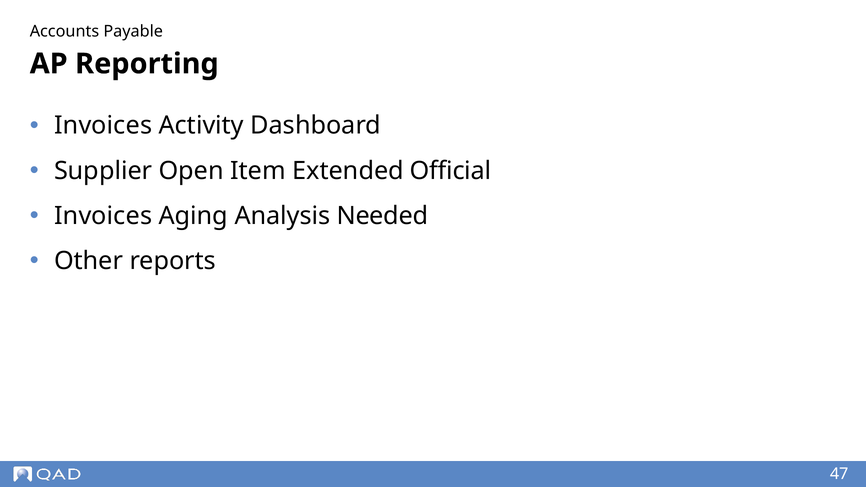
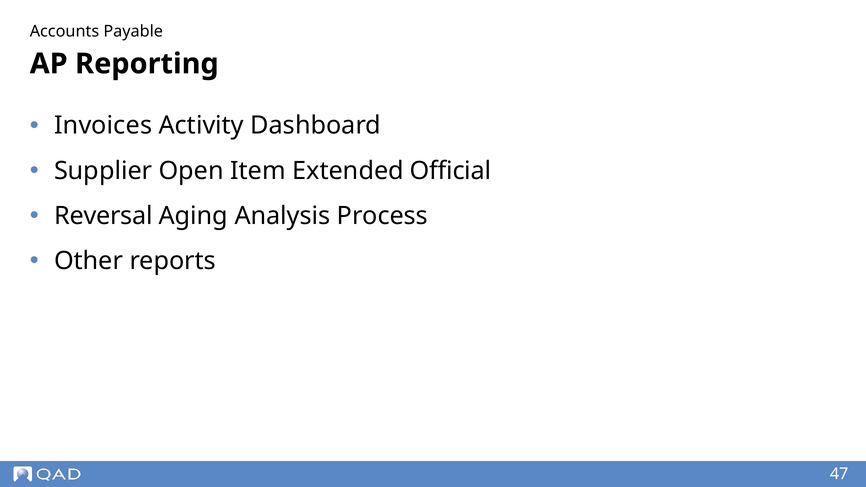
Invoices at (103, 216): Invoices -> Reversal
Needed: Needed -> Process
